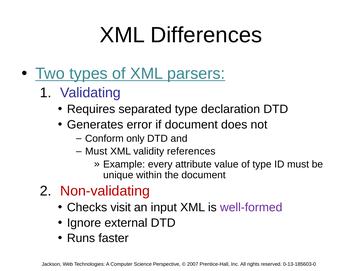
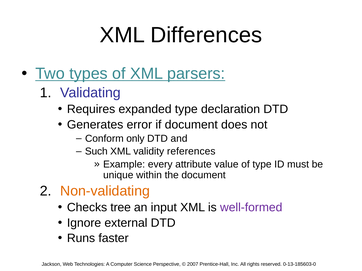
separated: separated -> expanded
Must at (96, 152): Must -> Such
Non-validating colour: red -> orange
visit: visit -> tree
